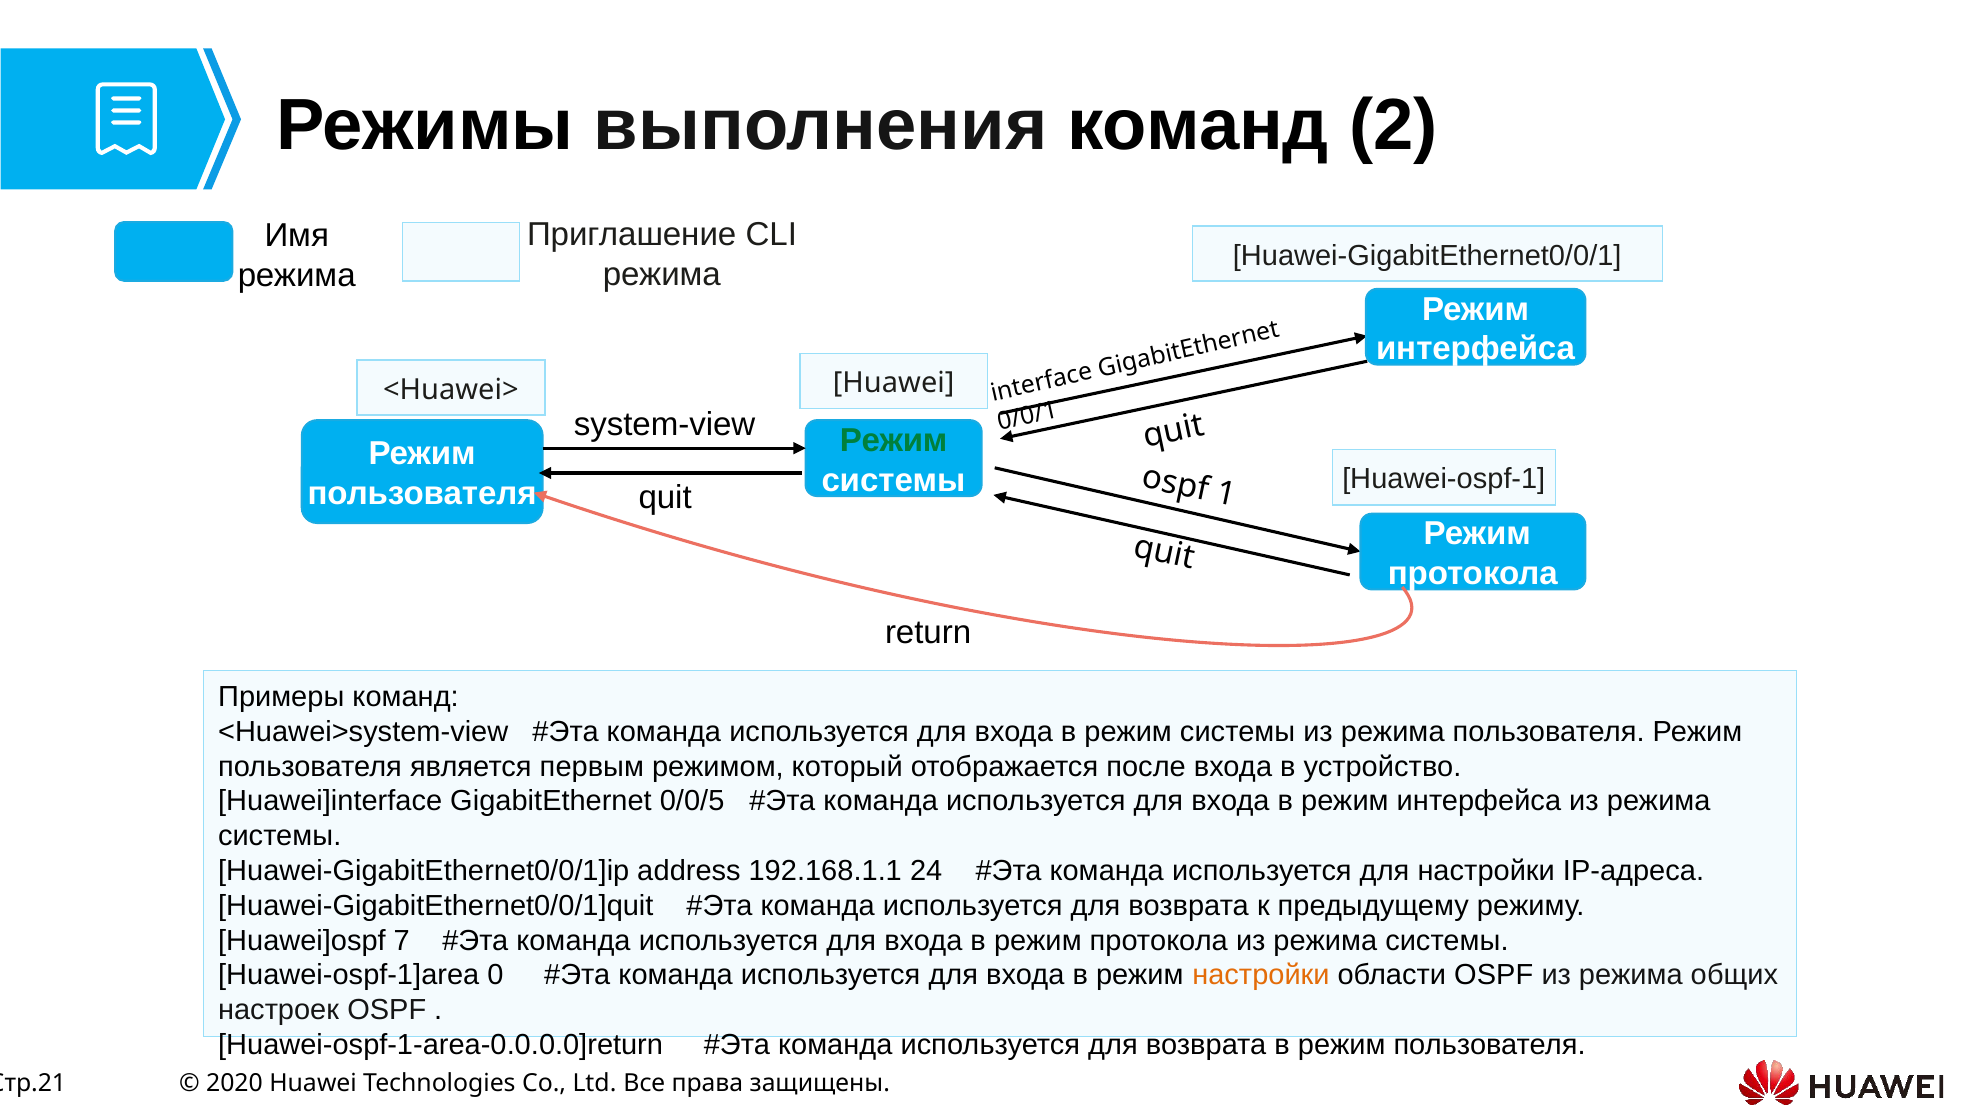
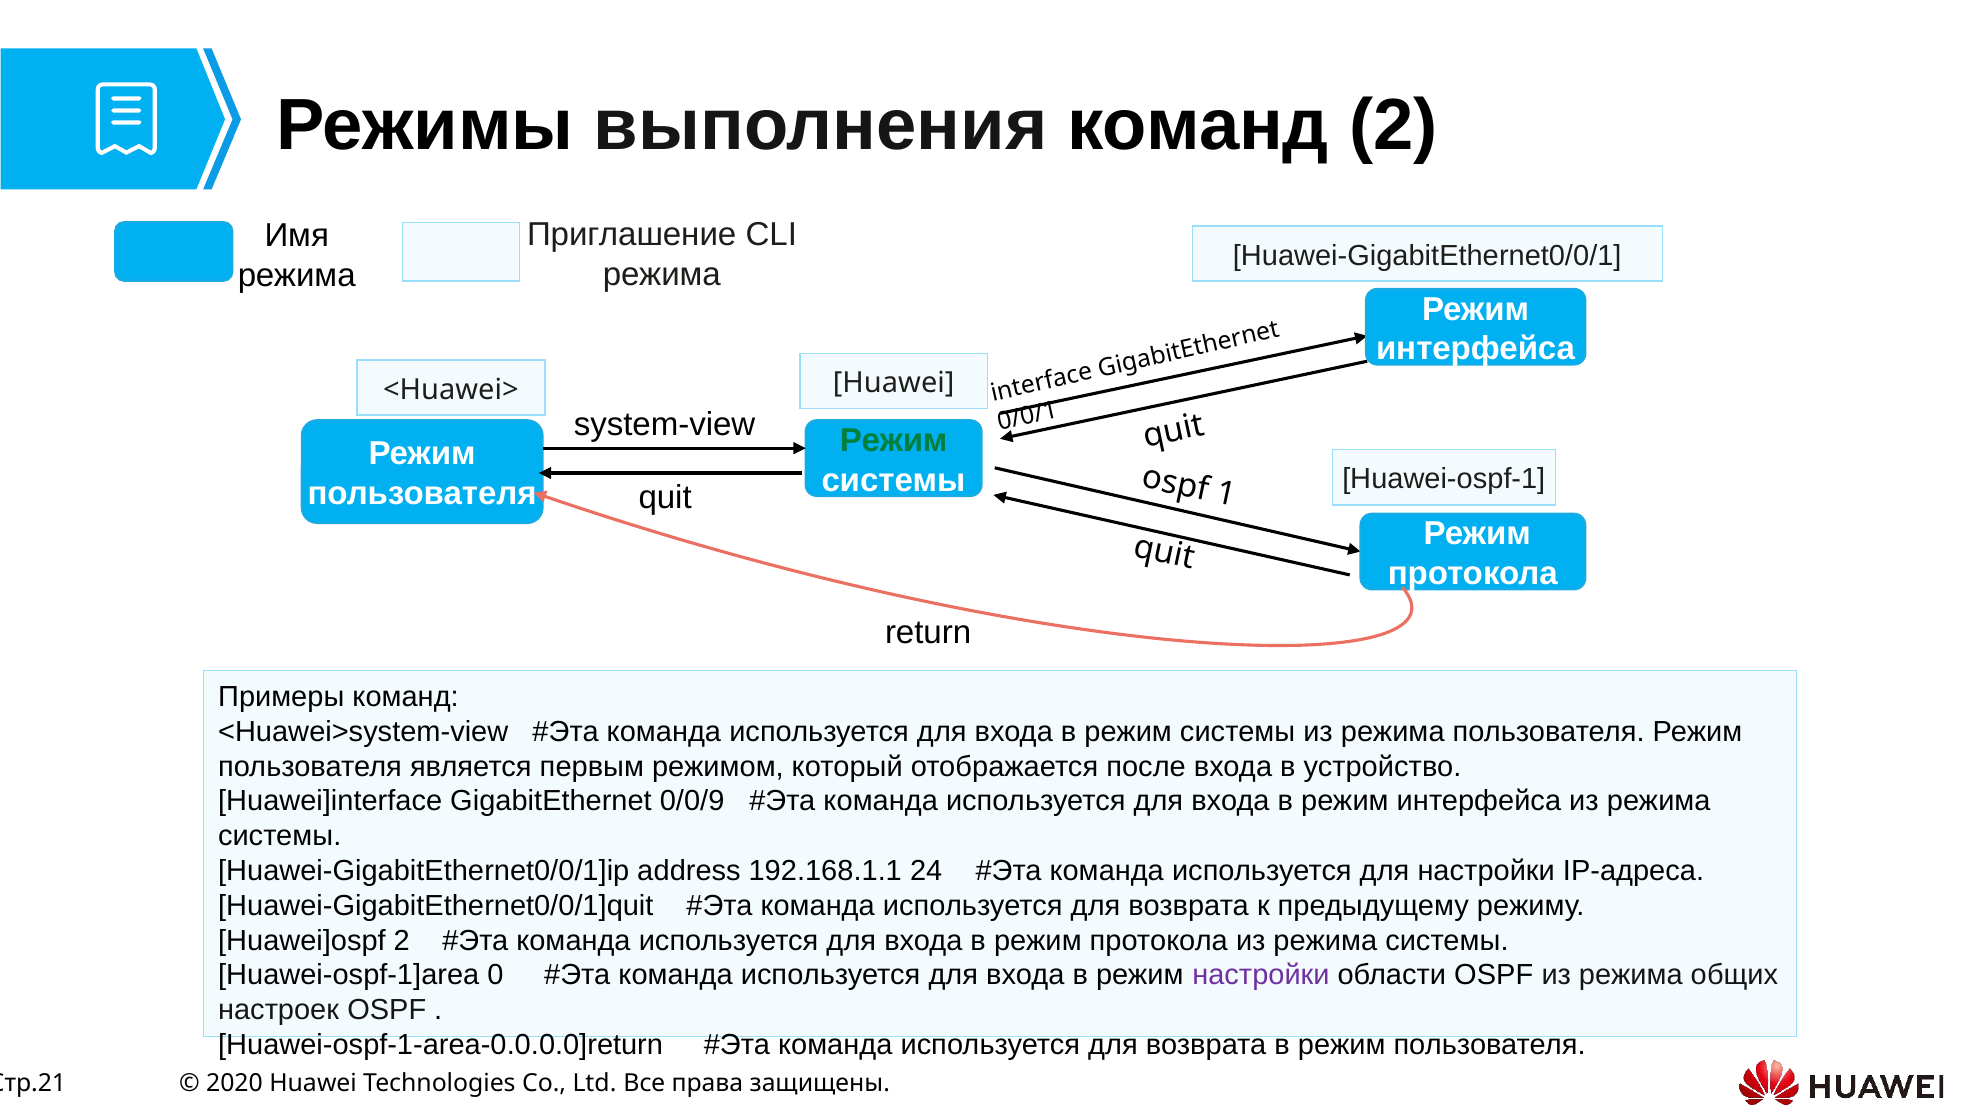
0/0/5: 0/0/5 -> 0/0/9
Huawei]ospf 7: 7 -> 2
настройки at (1261, 975) colour: orange -> purple
